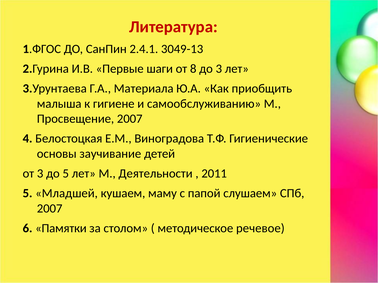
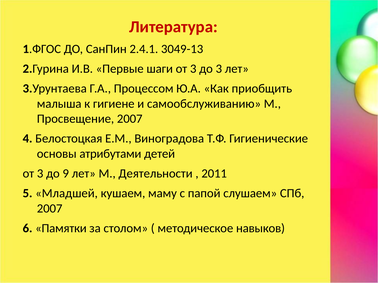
шаги от 8: 8 -> 3
Материала: Материала -> Процессом
заучивание: заучивание -> атрибутами
до 5: 5 -> 9
речевое: речевое -> навыков
